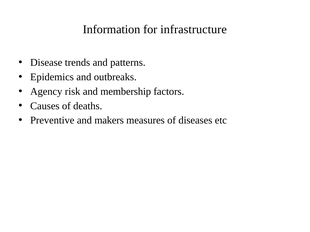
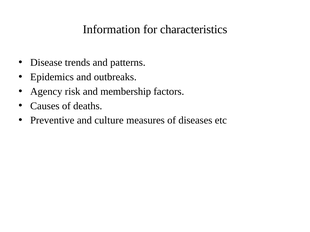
infrastructure: infrastructure -> characteristics
makers: makers -> culture
